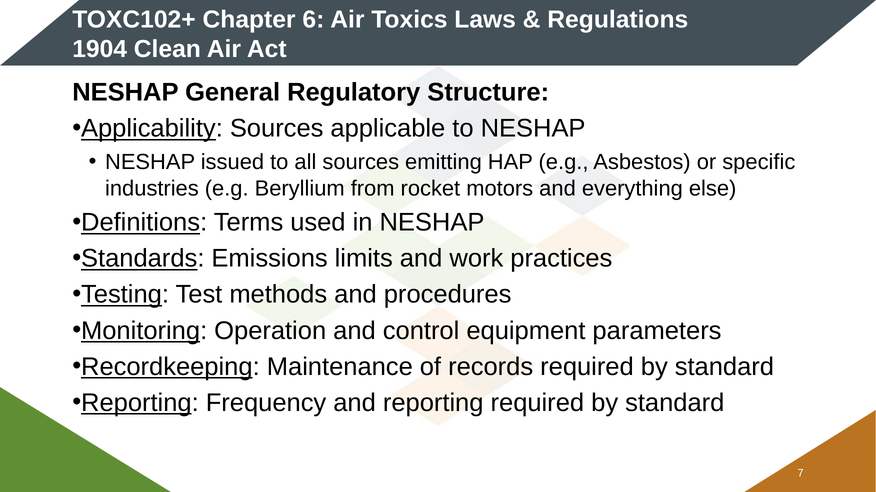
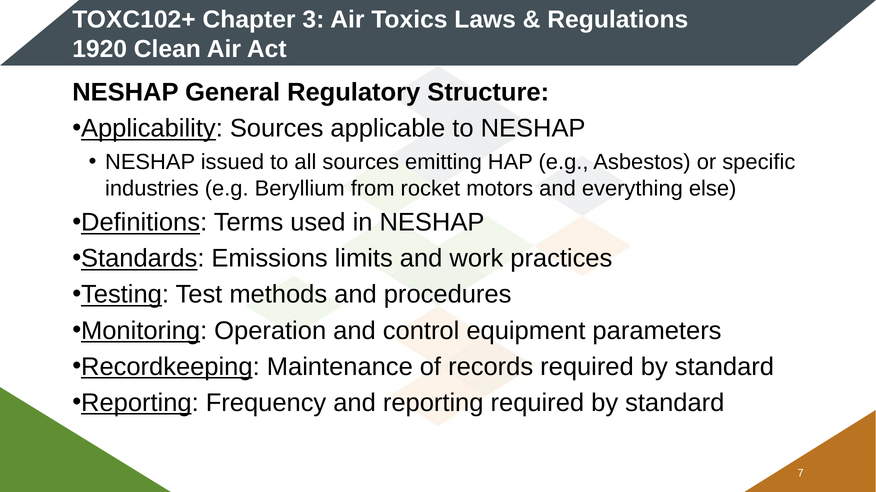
6: 6 -> 3
1904: 1904 -> 1920
